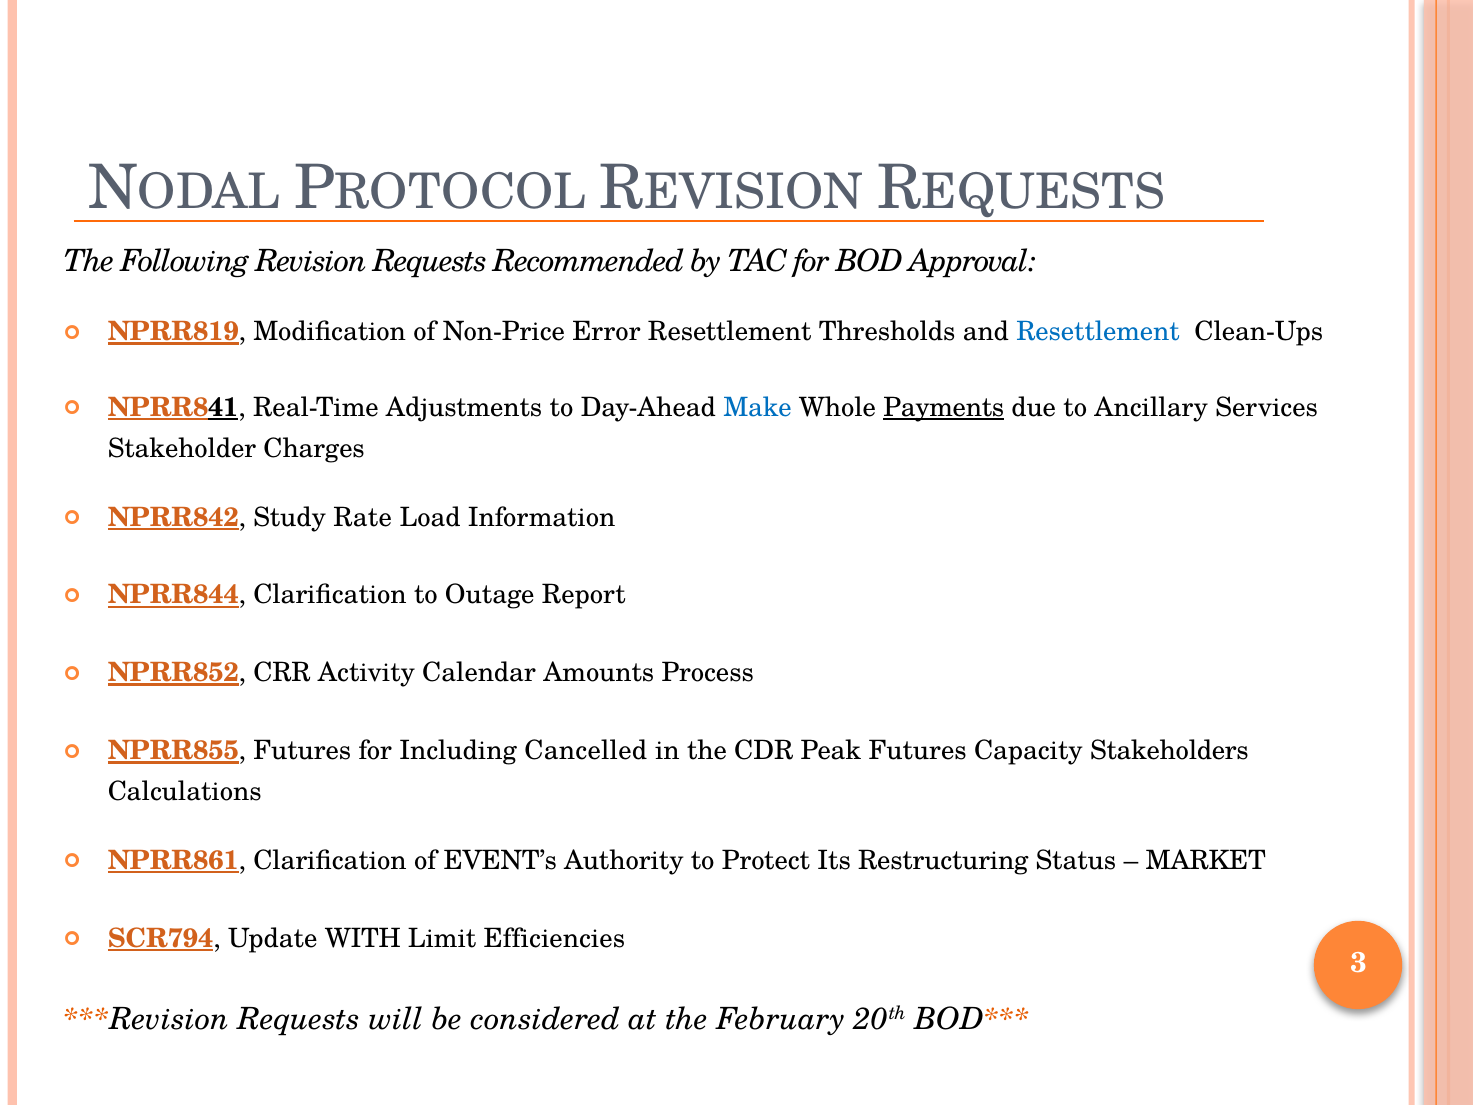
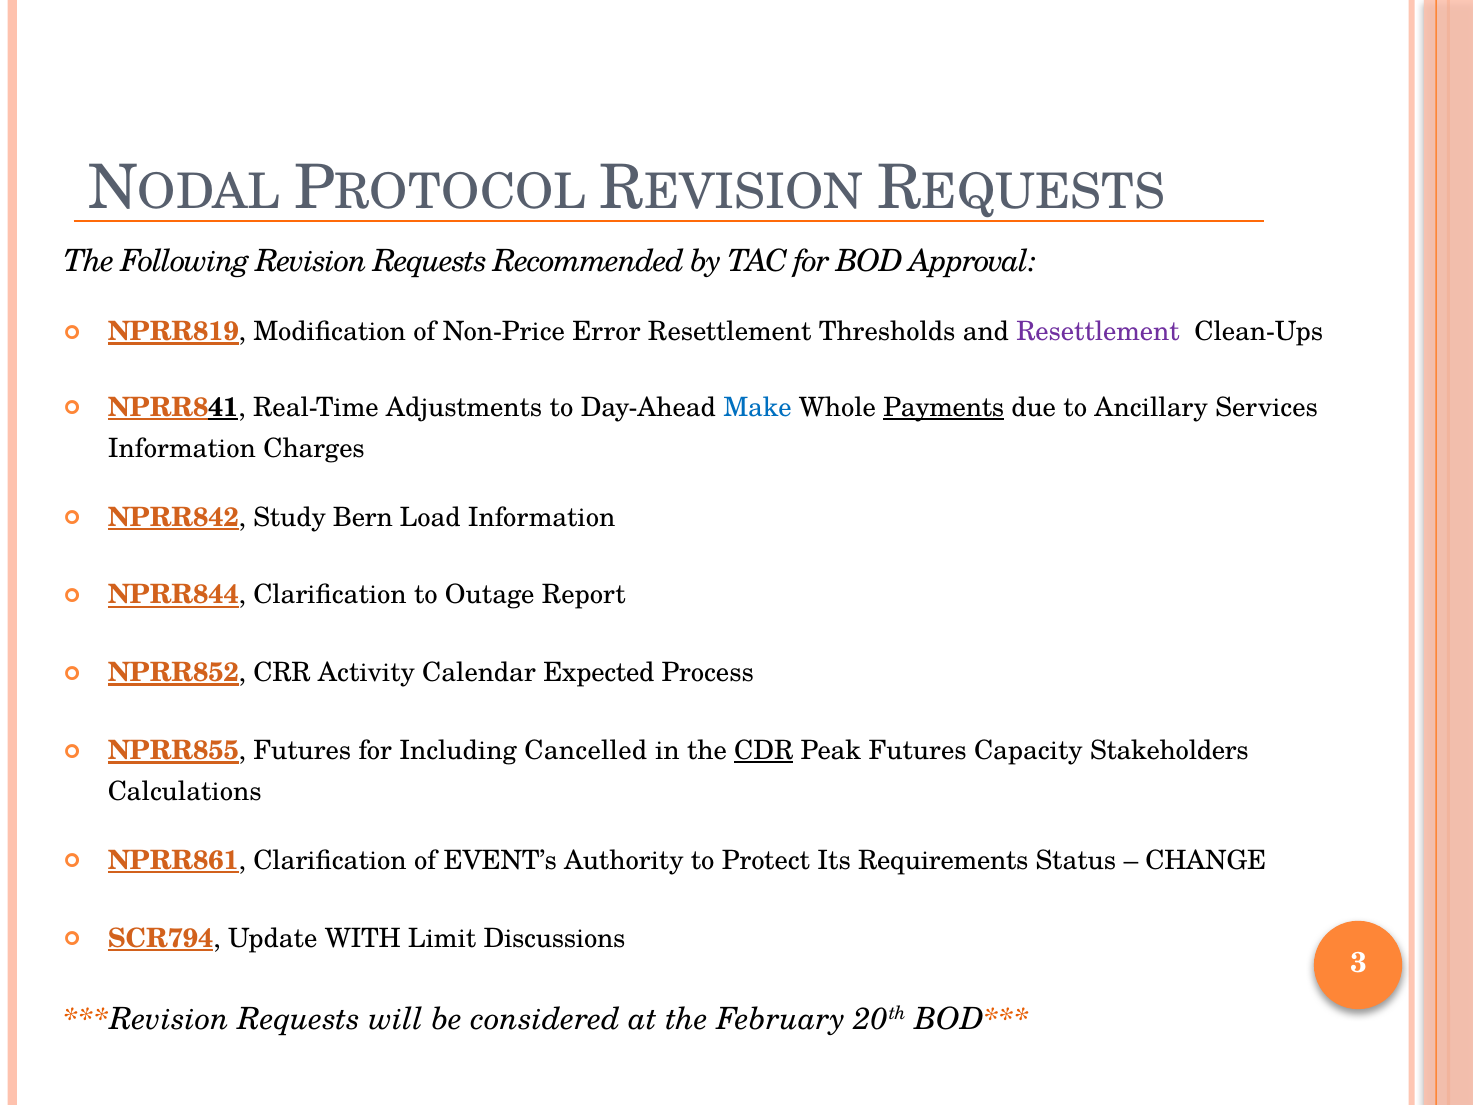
Resettlement at (1098, 332) colour: blue -> purple
Stakeholder at (182, 448): Stakeholder -> Information
Rate: Rate -> Bern
Amounts: Amounts -> Expected
CDR underline: none -> present
Restructuring: Restructuring -> Requirements
MARKET: MARKET -> CHANGE
Efficiencies: Efficiencies -> Discussions
